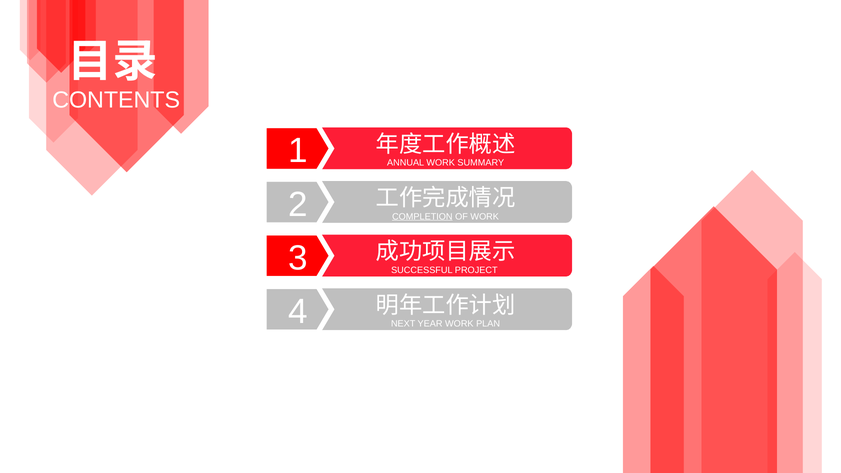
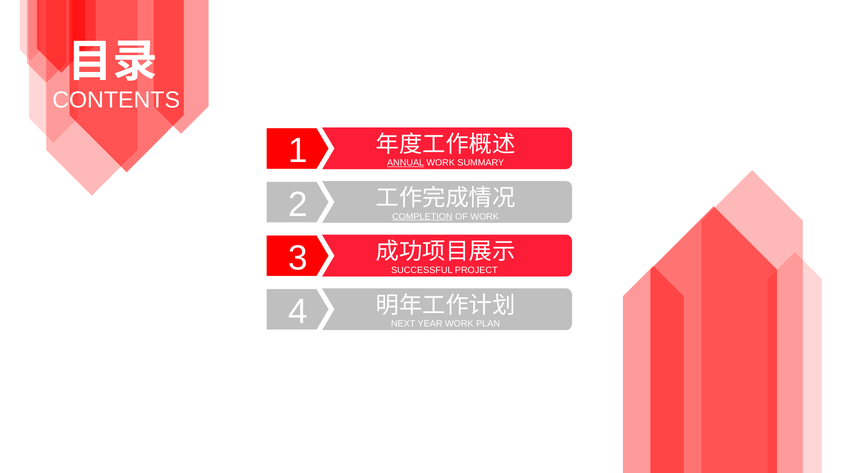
ANNUAL underline: none -> present
